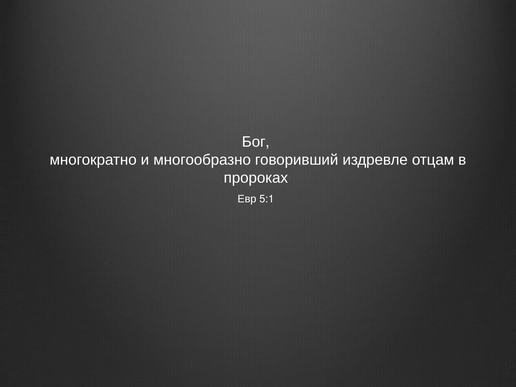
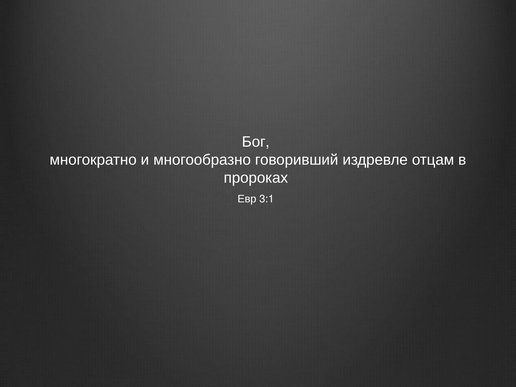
5:1: 5:1 -> 3:1
